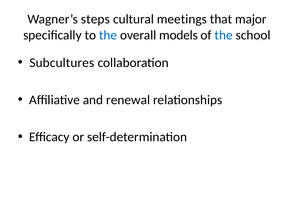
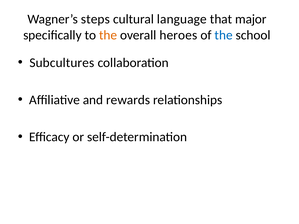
meetings: meetings -> language
the at (108, 35) colour: blue -> orange
models: models -> heroes
renewal: renewal -> rewards
